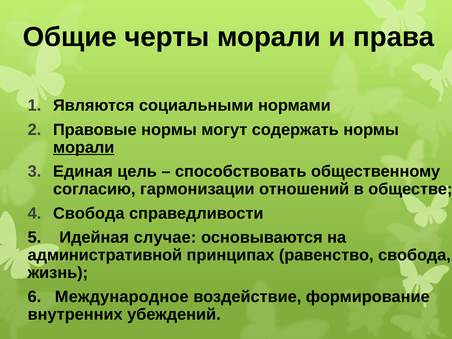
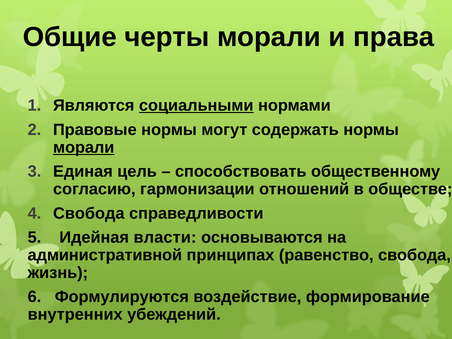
социальными underline: none -> present
случае: случае -> власти
Международное: Международное -> Формулируются
